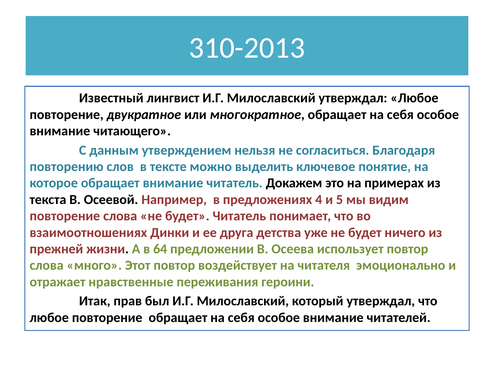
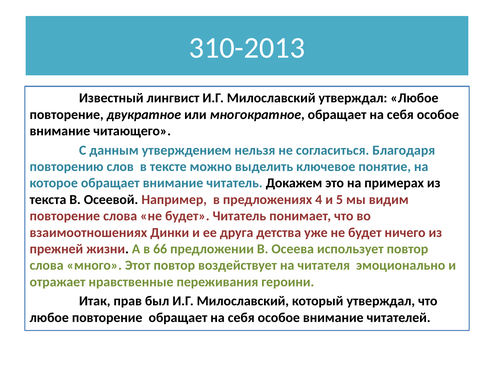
64: 64 -> 66
